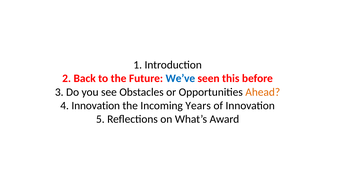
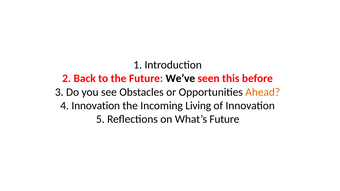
We’ve colour: blue -> black
Years: Years -> Living
What’s Award: Award -> Future
